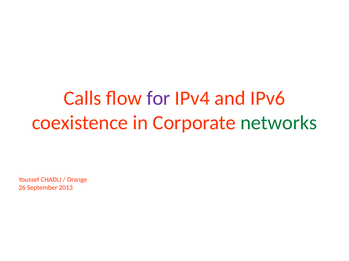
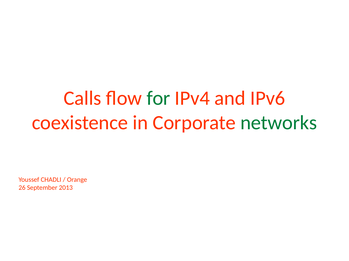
for colour: purple -> green
